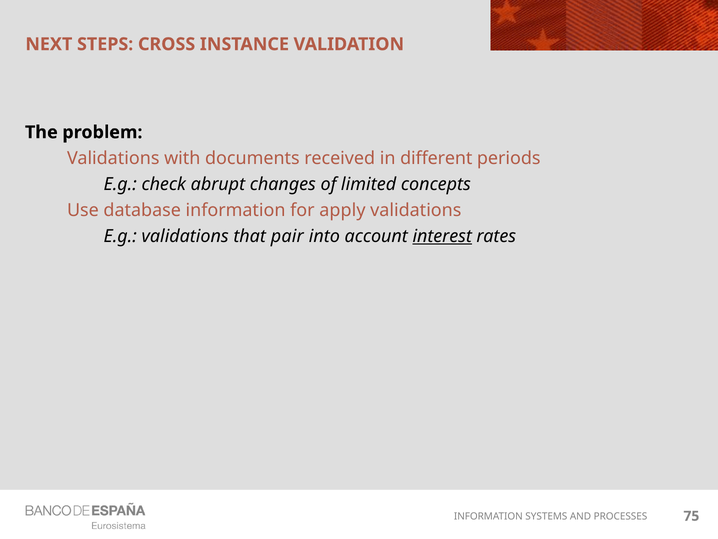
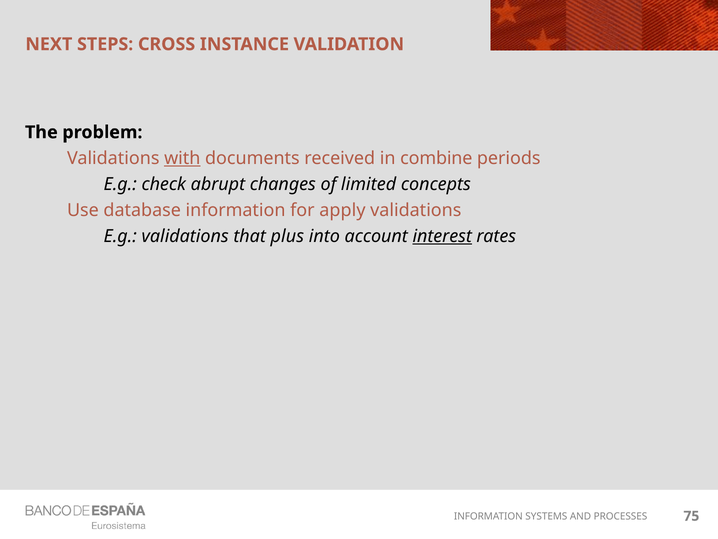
with underline: none -> present
different: different -> combine
pair: pair -> plus
